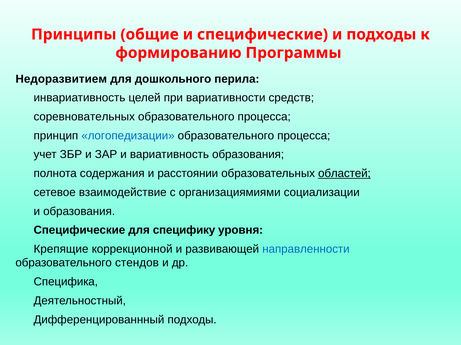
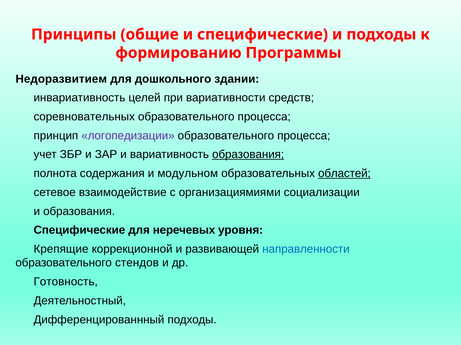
перила: перила -> здании
логопедизации colour: blue -> purple
образования at (248, 155) underline: none -> present
расстоянии: расстоянии -> модульном
специфику: специфику -> неречевых
Специфика: Специфика -> Готовность
